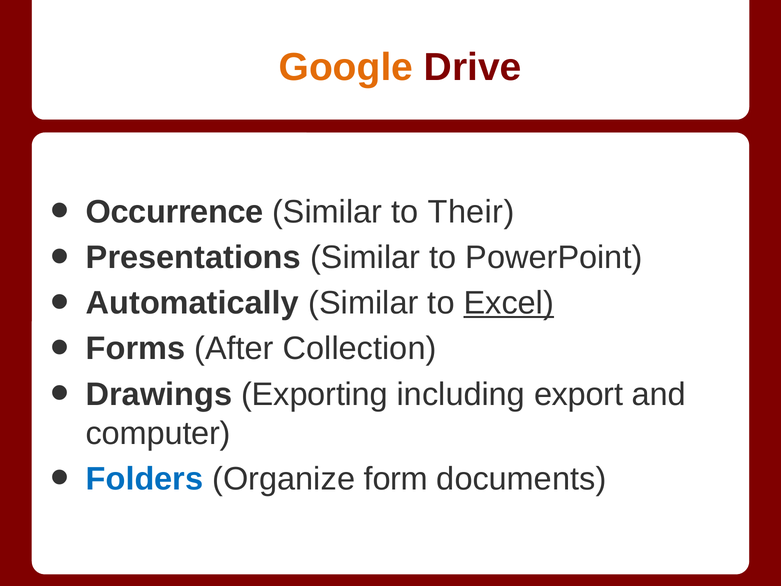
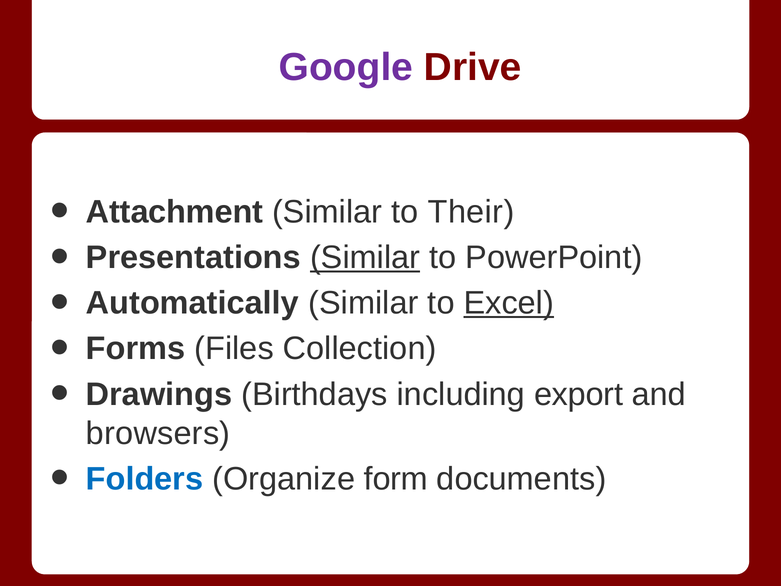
Google colour: orange -> purple
Occurrence: Occurrence -> Attachment
Similar at (365, 257) underline: none -> present
After: After -> Files
Exporting: Exporting -> Birthdays
computer: computer -> browsers
